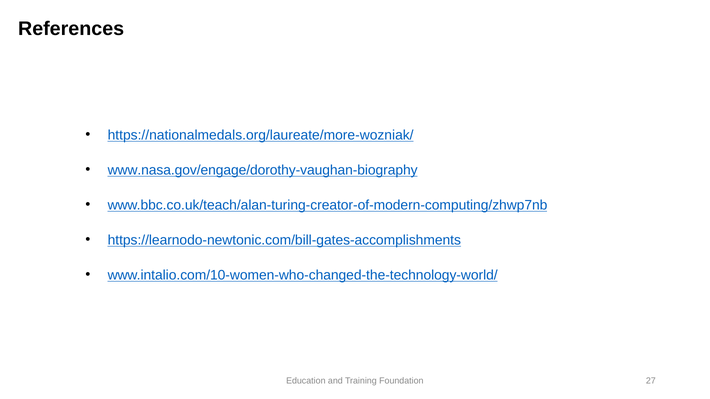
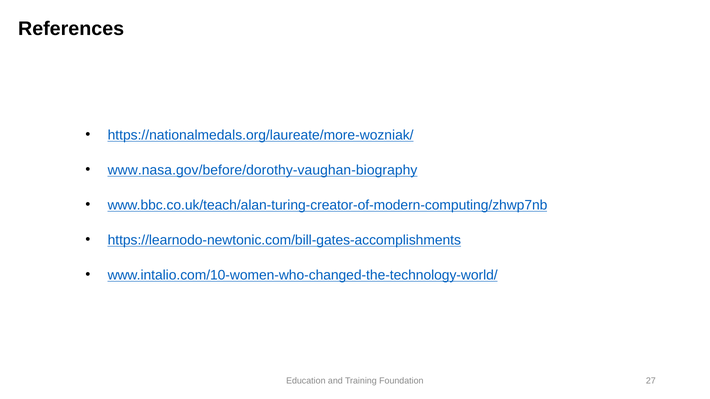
www.nasa.gov/engage/dorothy-vaughan-biography: www.nasa.gov/engage/dorothy-vaughan-biography -> www.nasa.gov/before/dorothy-vaughan-biography
